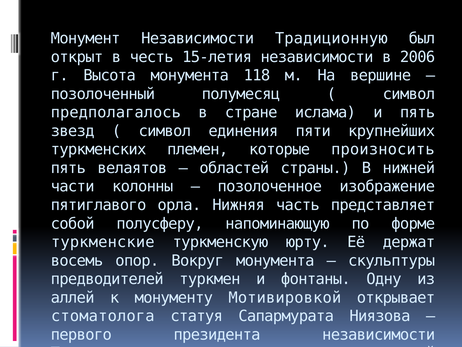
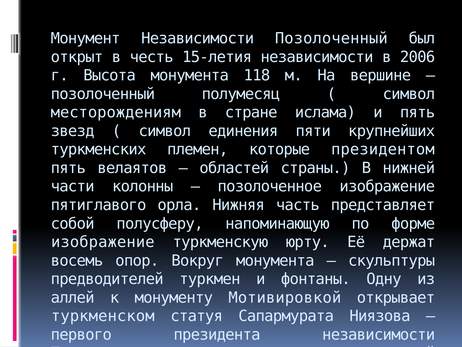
Независимости Традиционную: Традиционную -> Позолоченный
предполагалось: предполагалось -> месторождениям
произносить: произносить -> президентом
туркменские at (103, 242): туркменские -> изображение
стоматолога: стоматолога -> туркменском
